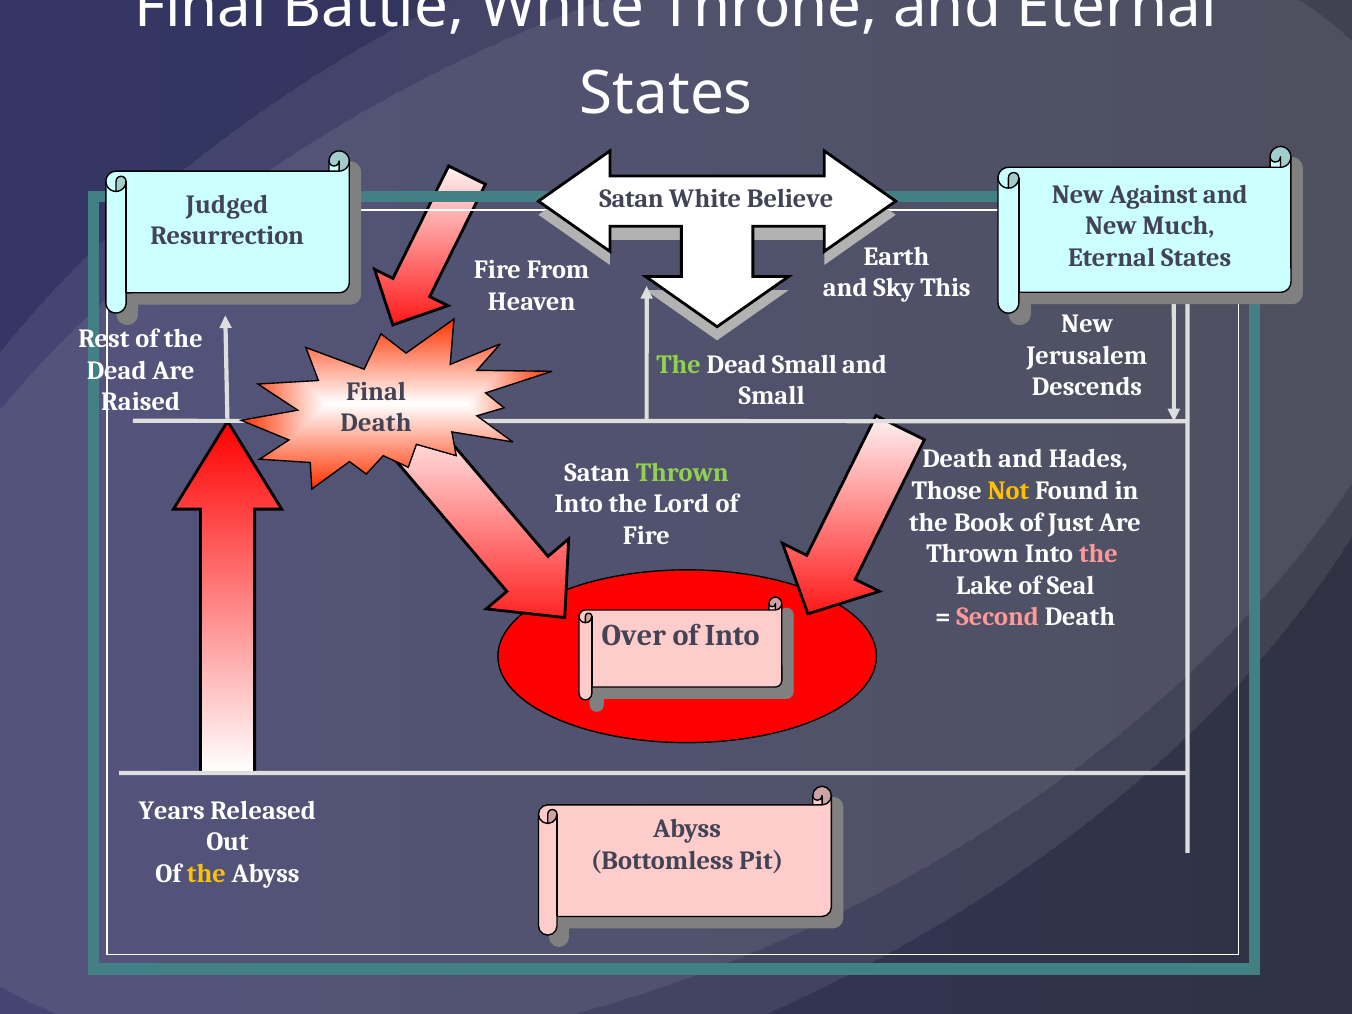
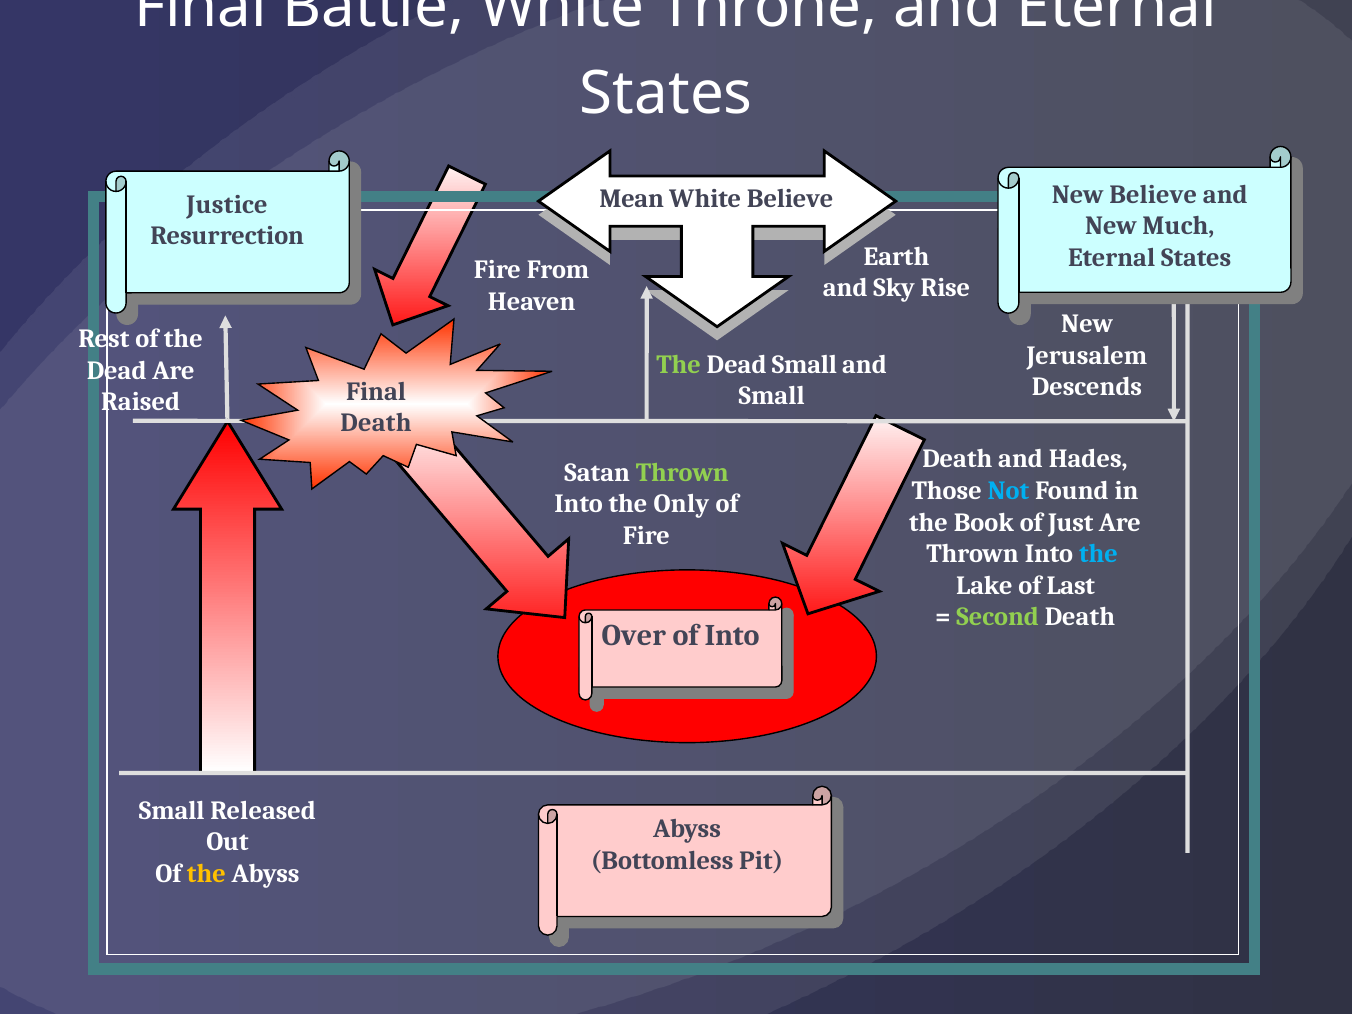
Satan at (632, 198): Satan -> Mean
New Against: Against -> Believe
Judged: Judged -> Justice
This: This -> Rise
Not colour: yellow -> light blue
Lord: Lord -> Only
the at (1098, 554) colour: pink -> light blue
Seal: Seal -> Last
Second colour: pink -> light green
Years at (172, 811): Years -> Small
